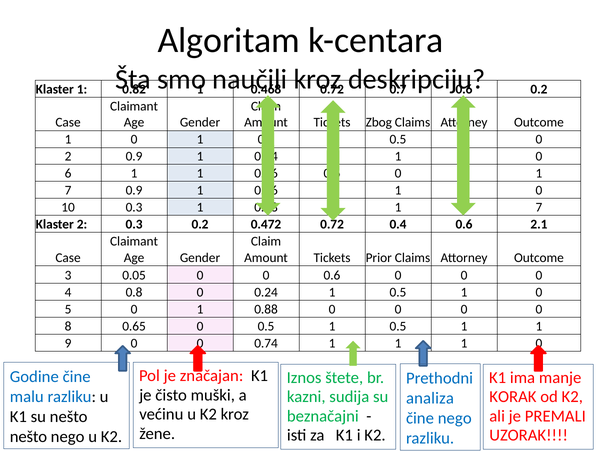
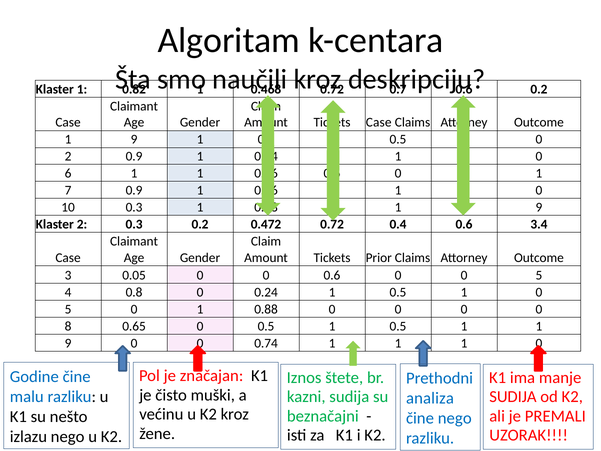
Zbog at (379, 122): Zbog -> Case
0 at (134, 139): 0 -> 9
7 at (539, 207): 7 -> 9
2.1: 2.1 -> 3.4
0.6 0 0 0: 0 -> 5
KORAK at (513, 397): KORAK -> SUDIJA
nešto at (28, 437): nešto -> izlazu
